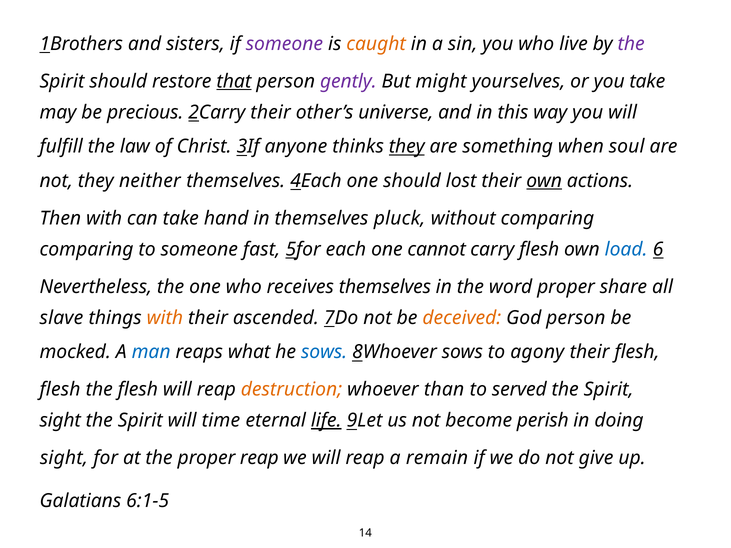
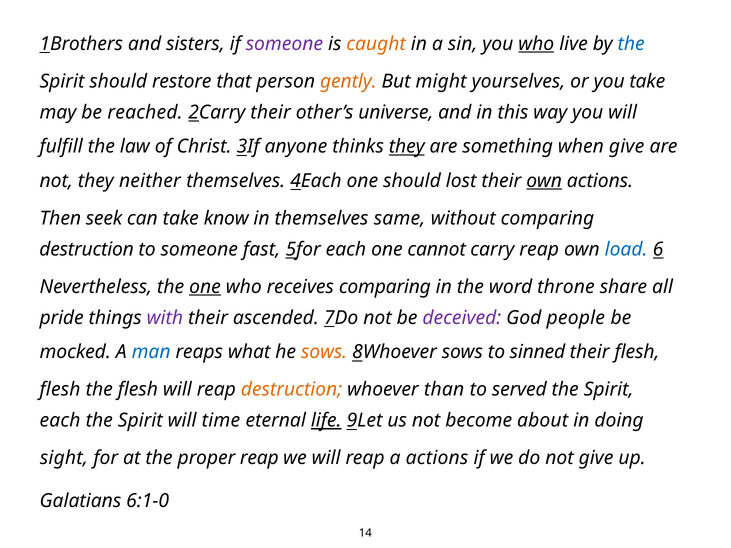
who at (536, 44) underline: none -> present
the at (631, 44) colour: purple -> blue
that underline: present -> none
gently colour: purple -> orange
precious: precious -> reached
when soul: soul -> give
Then with: with -> seek
hand: hand -> know
pluck: pluck -> same
comparing at (86, 249): comparing -> destruction
carry flesh: flesh -> reap
one at (205, 287) underline: none -> present
receives themselves: themselves -> comparing
word proper: proper -> throne
slave: slave -> pride
with at (165, 318) colour: orange -> purple
deceived colour: orange -> purple
God person: person -> people
sows at (324, 352) colour: blue -> orange
agony: agony -> sinned
sight at (60, 421): sight -> each
perish: perish -> about
a remain: remain -> actions
6:1-5: 6:1-5 -> 6:1-0
